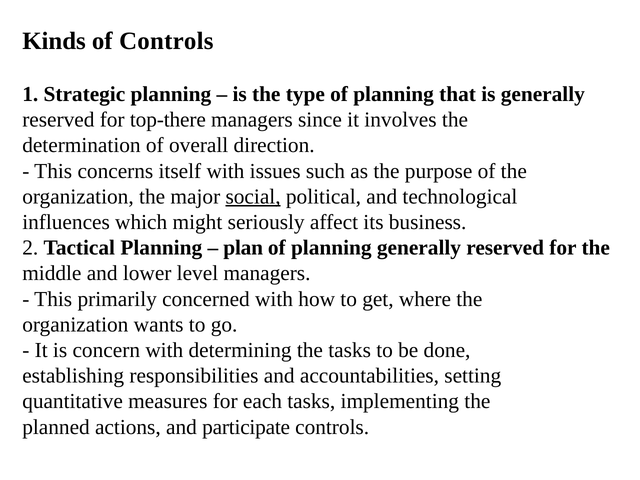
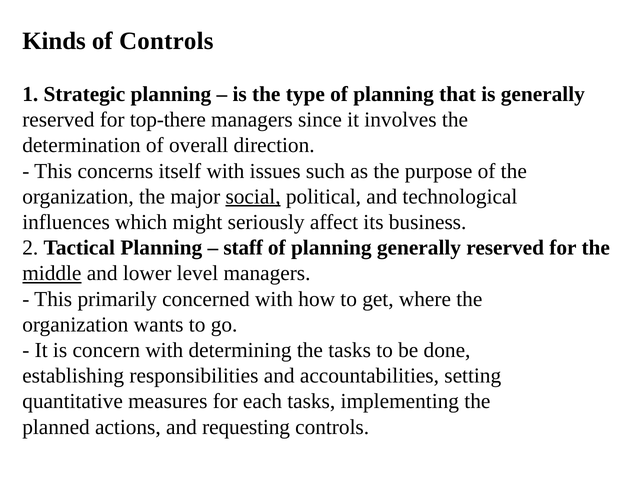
plan: plan -> staff
middle underline: none -> present
participate: participate -> requesting
